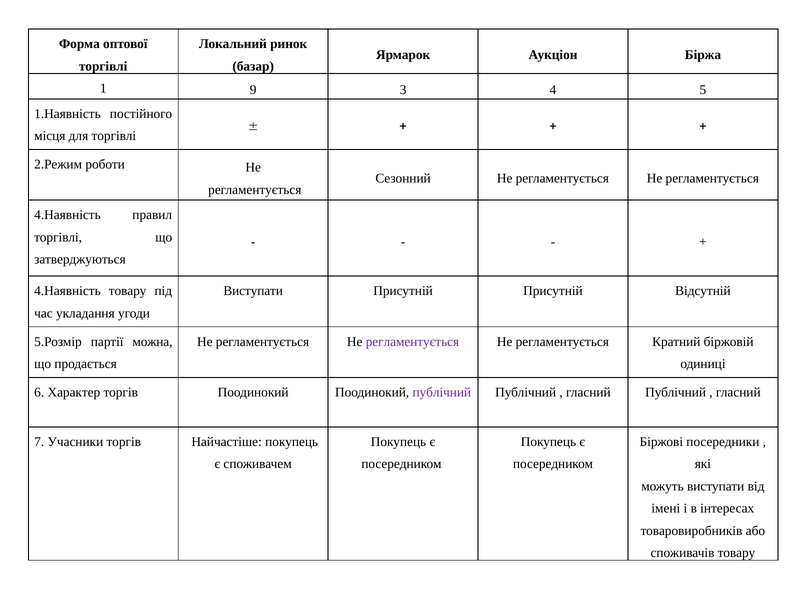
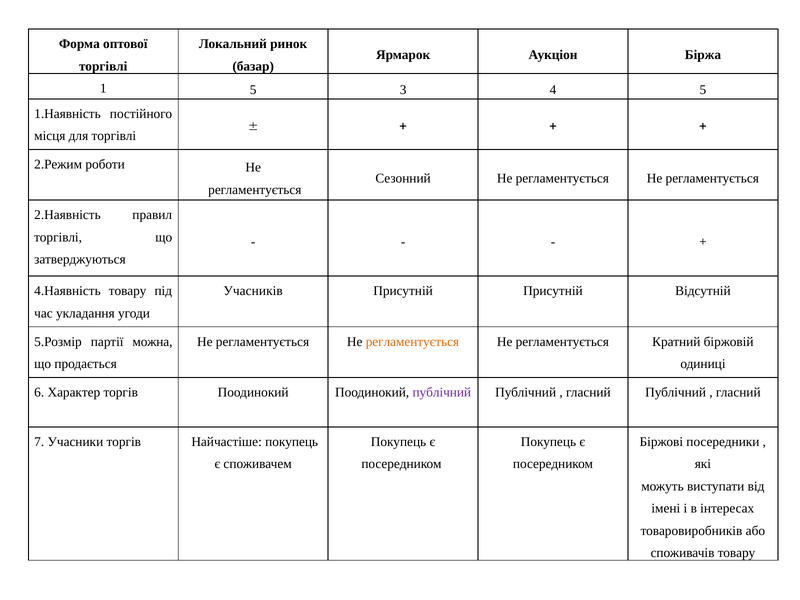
1 9: 9 -> 5
4.Наявність at (67, 215): 4.Наявність -> 2.Наявність
Виступати at (253, 291): Виступати -> Учасників
регламентується at (412, 342) colour: purple -> orange
